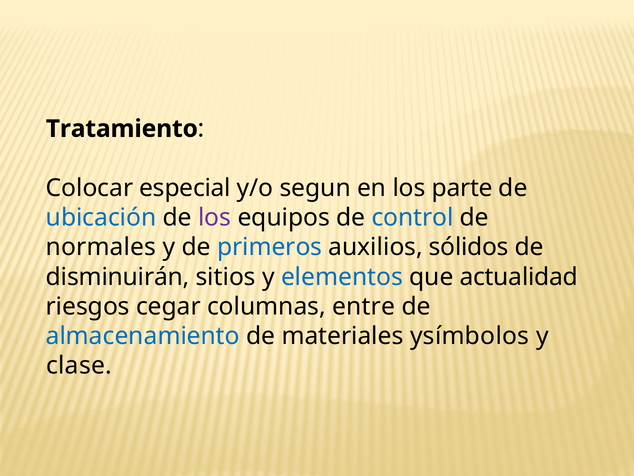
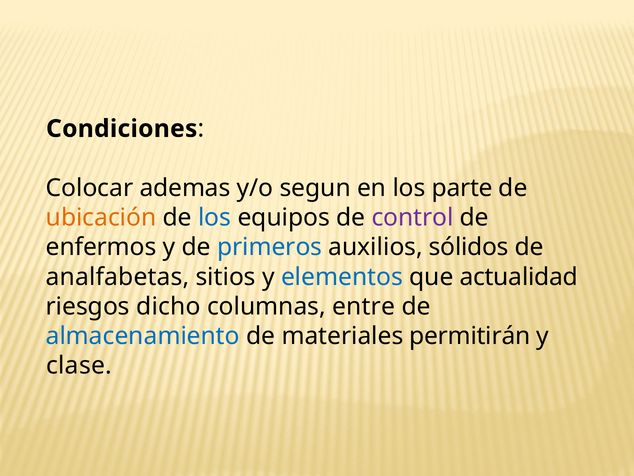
Tratamiento: Tratamiento -> Condiciones
especial: especial -> ademas
ubicación colour: blue -> orange
los at (215, 217) colour: purple -> blue
control colour: blue -> purple
normales: normales -> enfermos
disminuirán: disminuirán -> analfabetas
cegar: cegar -> dicho
ysímbolos: ysímbolos -> permitirán
